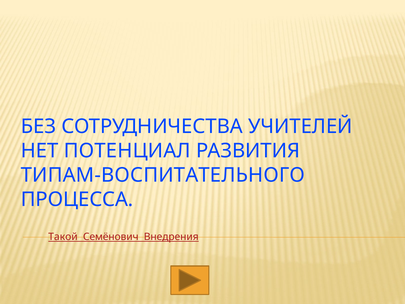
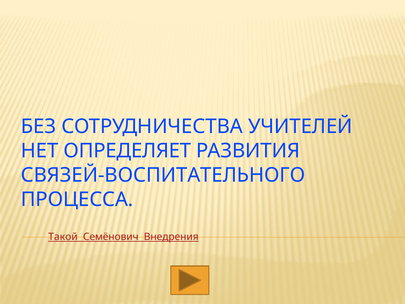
ПОТЕНЦИАЛ: ПОТЕНЦИАЛ -> ОПРЕДЕЛЯЕТ
ТИПАМ-ВОСПИТАТЕЛЬНОГО: ТИПАМ-ВОСПИТАТЕЛЬНОГО -> СВЯЗЕЙ-ВОСПИТАТЕЛЬНОГО
